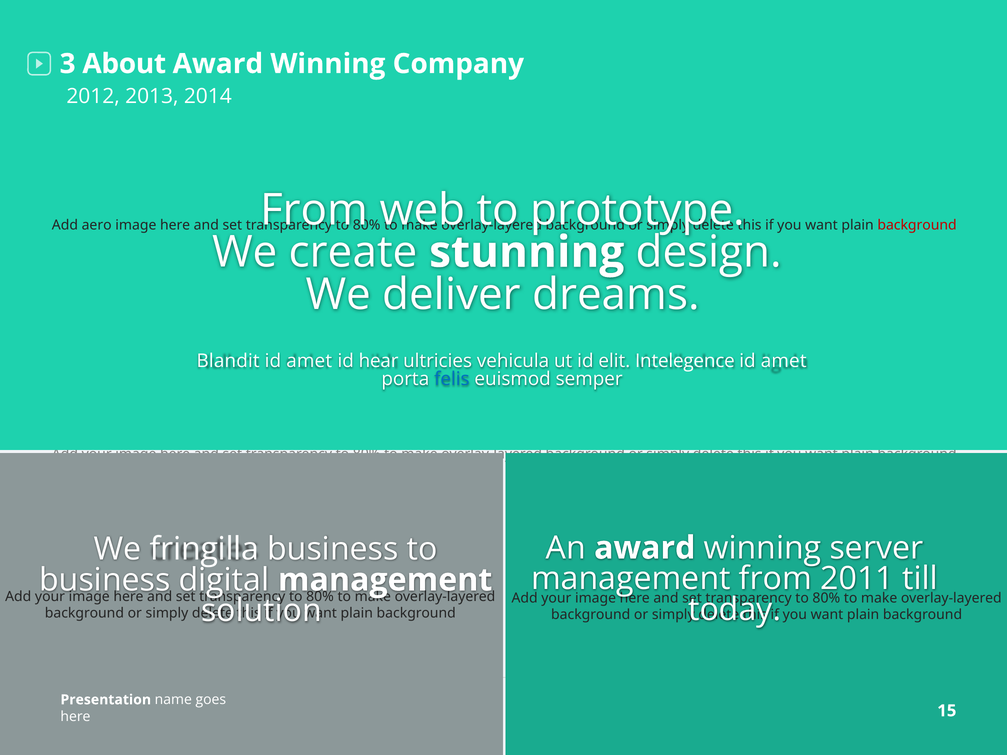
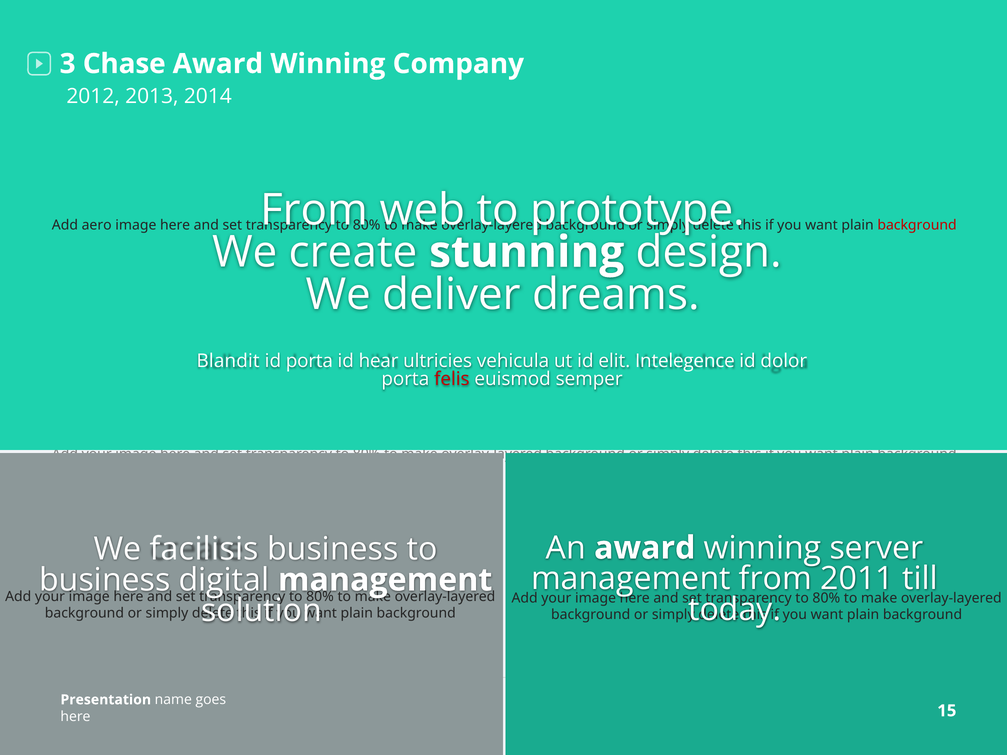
About: About -> Chase
amet at (309, 361): amet -> porta
amet at (784, 361): amet -> dolor
felis colour: blue -> red
fringilla: fringilla -> facilisis
